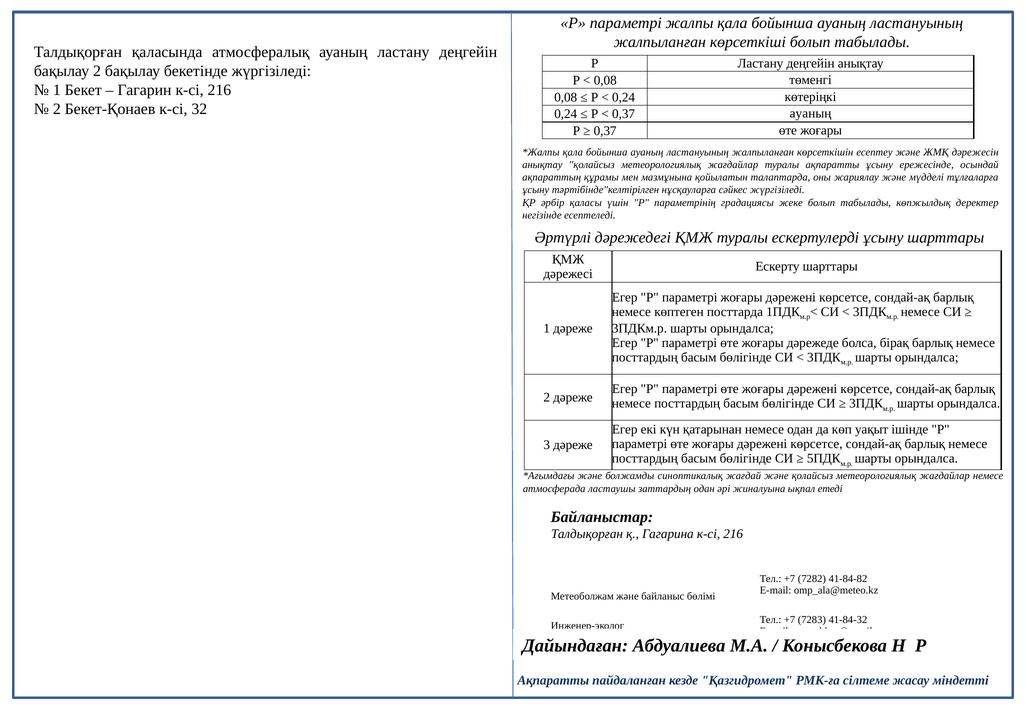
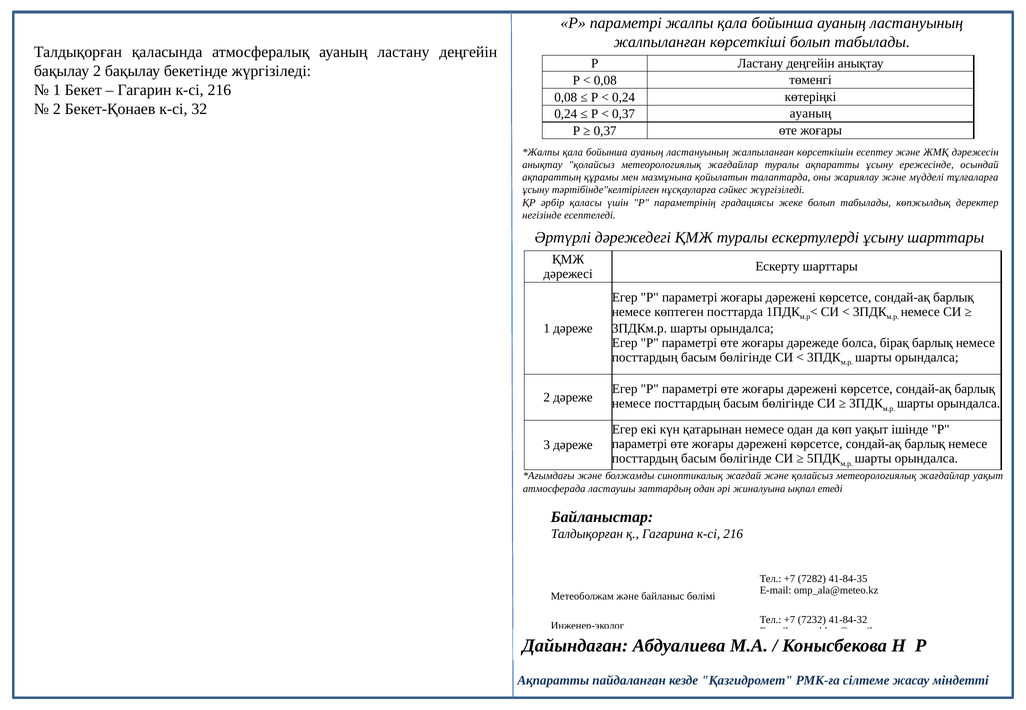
жағдайлар немесе: немесе -> уақыт
41-84-82: 41-84-82 -> 41-84-35
7283: 7283 -> 7232
